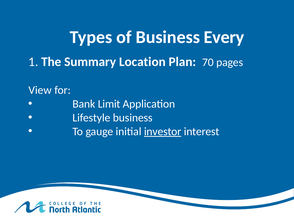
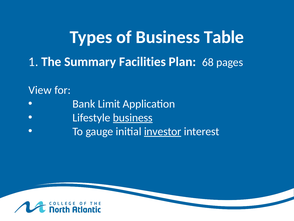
Every: Every -> Table
Location: Location -> Facilities
70: 70 -> 68
business at (133, 117) underline: none -> present
